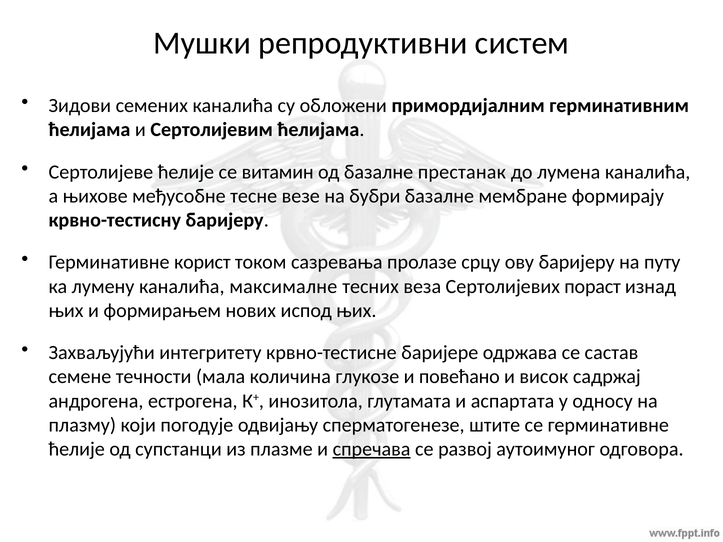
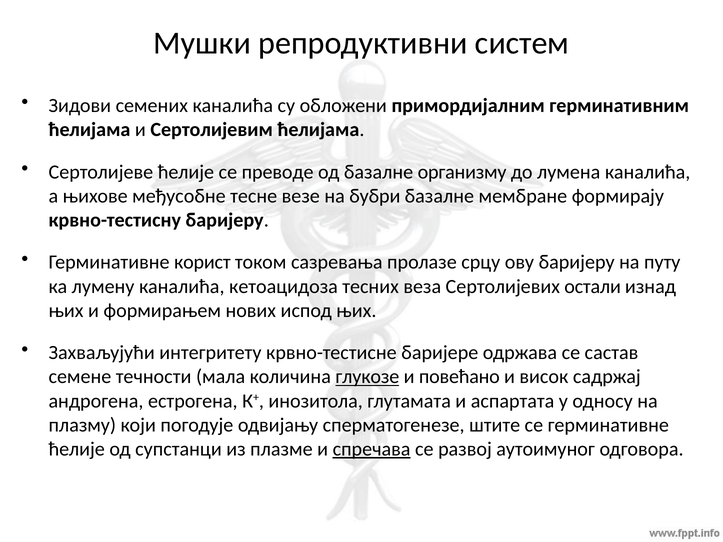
витамин: витамин -> преводе
престанак: престанак -> организму
максималне: максималне -> кетоацидоза
пораст: пораст -> остали
глукозе underline: none -> present
